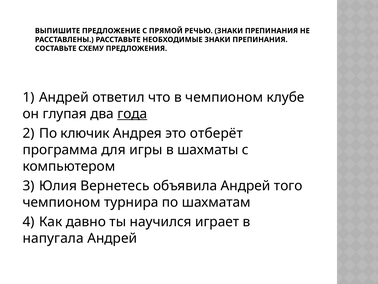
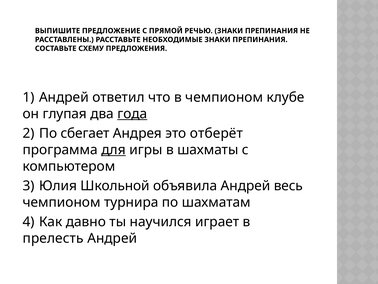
ключик: ключик -> сбегает
для underline: none -> present
Вернетесь: Вернетесь -> Школьной
того: того -> весь
напугала: напугала -> прелесть
